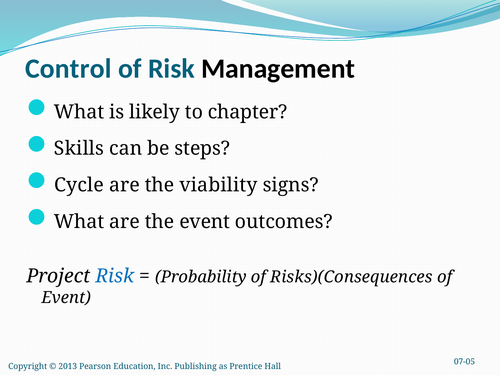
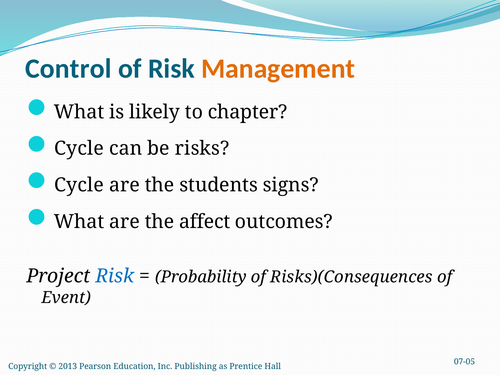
Management colour: black -> orange
Skills at (79, 149): Skills -> Cycle
steps: steps -> risks
viability: viability -> students
the event: event -> affect
